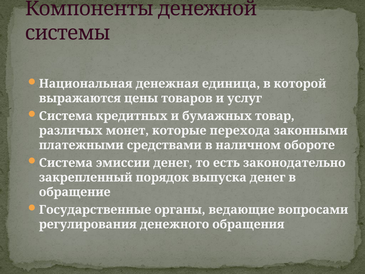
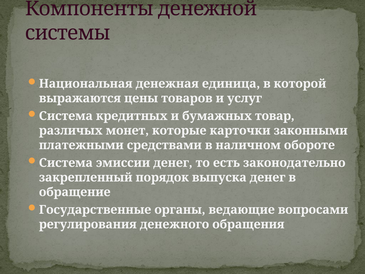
перехода: перехода -> карточки
